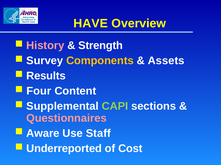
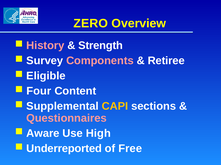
HAVE: HAVE -> ZERO
Components colour: yellow -> pink
Assets: Assets -> Retiree
Results: Results -> Eligible
CAPI colour: light green -> yellow
Staff: Staff -> High
Cost: Cost -> Free
